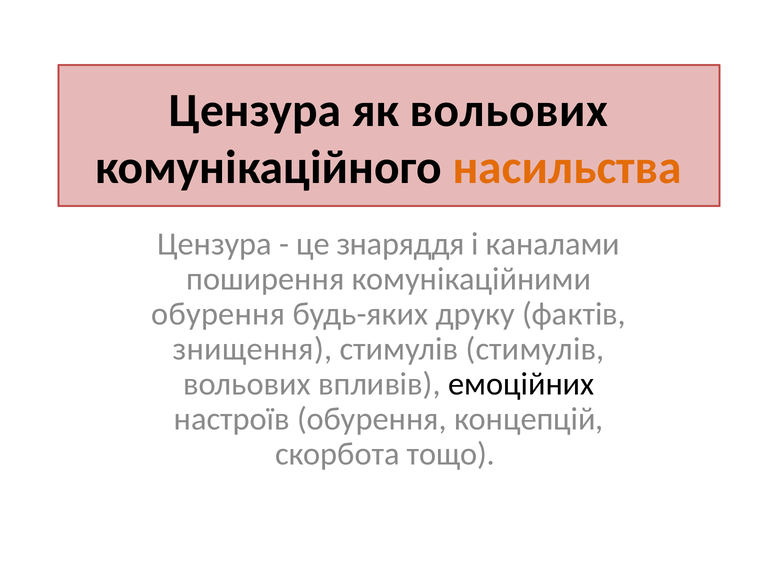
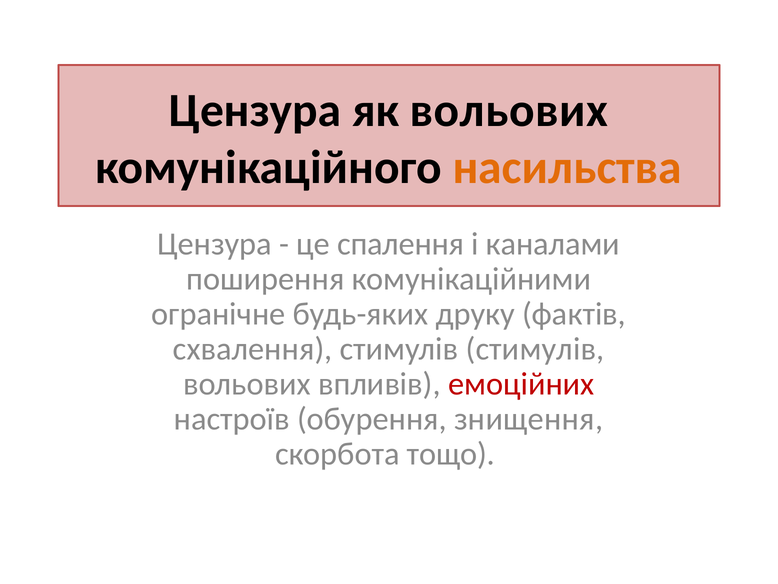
знаряддя: знаряддя -> спалення
обурення at (218, 314): обурення -> огранічне
знищення: знищення -> схвалення
емоційних colour: black -> red
концепцій: концепцій -> знищення
